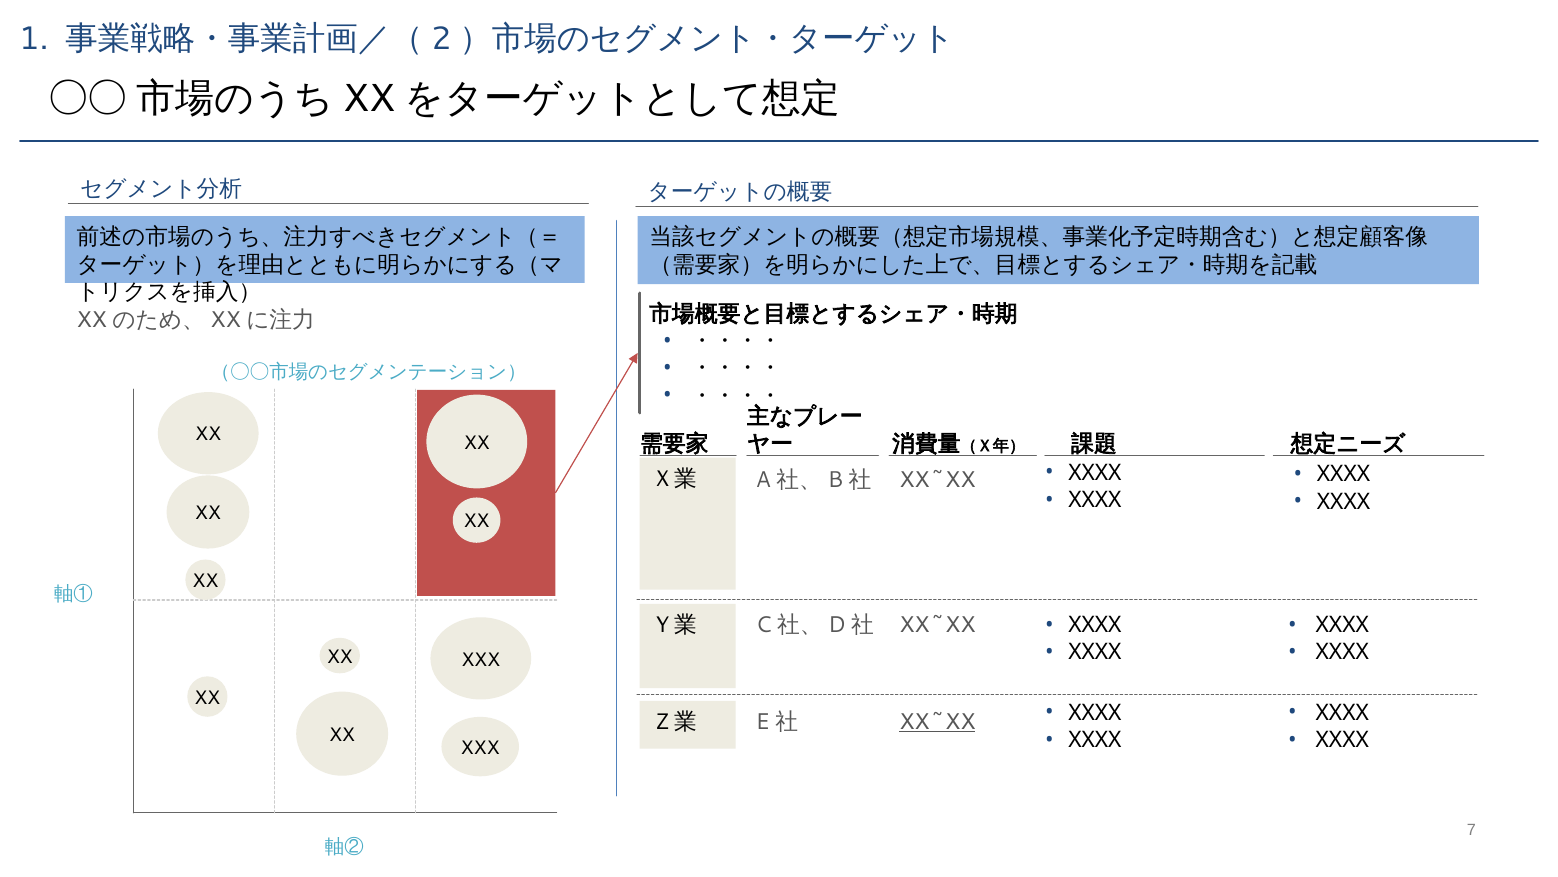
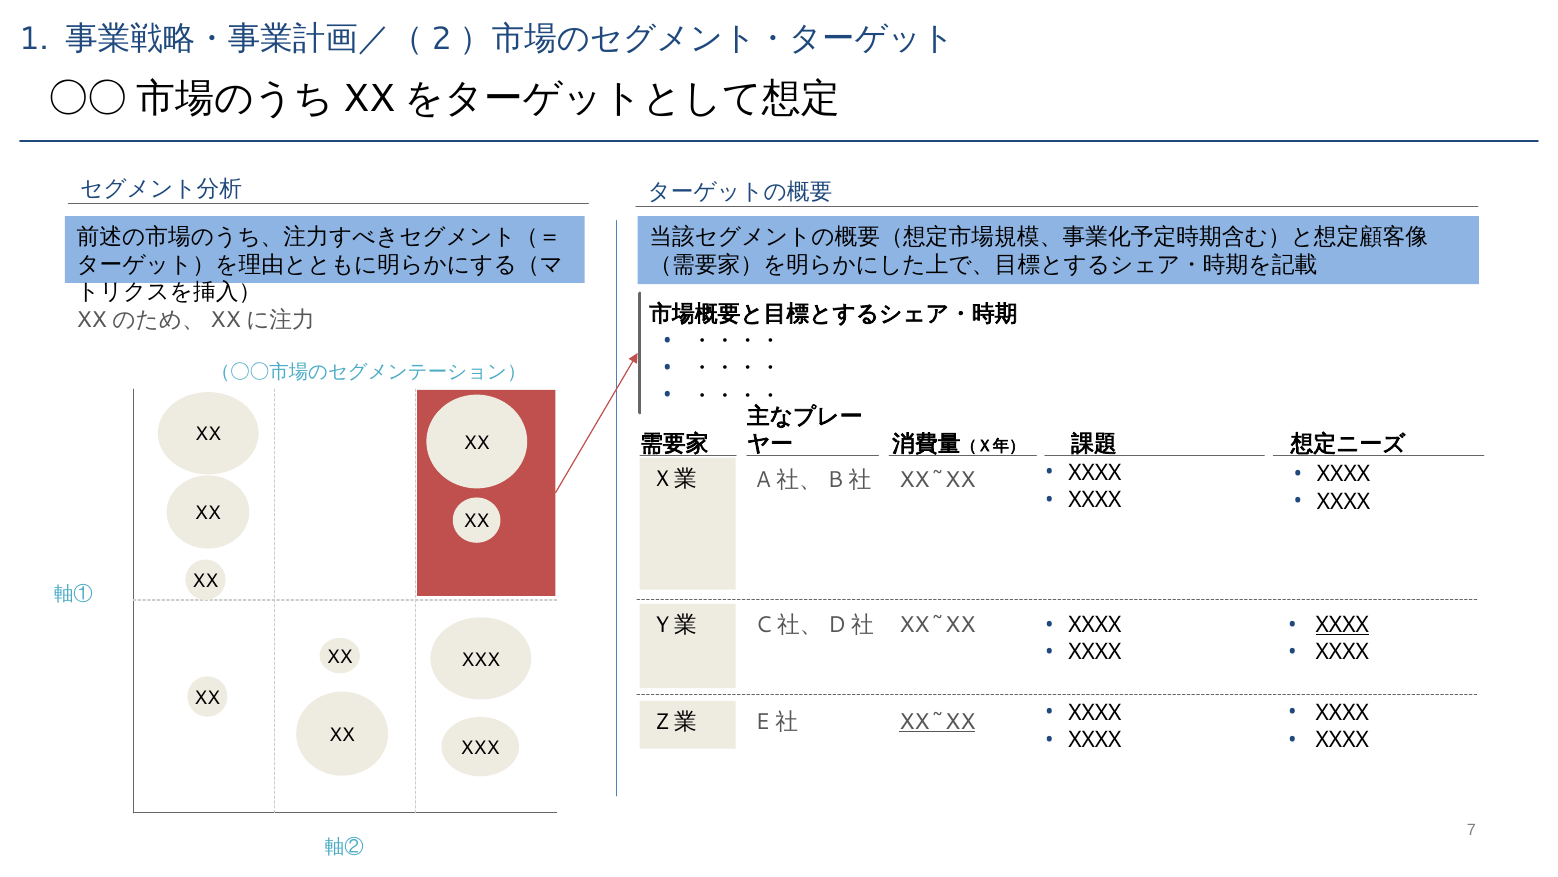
XXXX at (1342, 624) underline: none -> present
